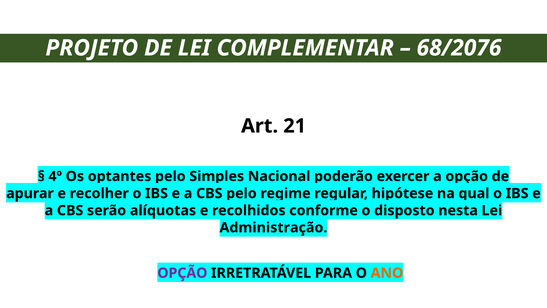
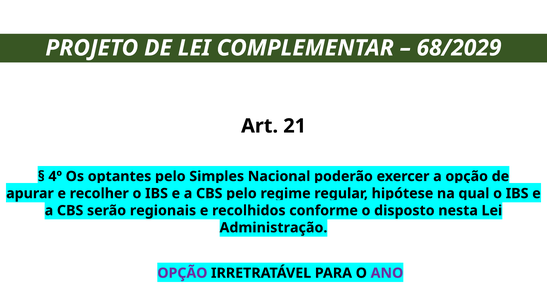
68/2076: 68/2076 -> 68/2029
alíquotas: alíquotas -> regionais
ANO colour: orange -> purple
